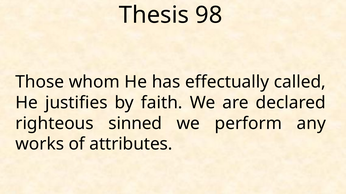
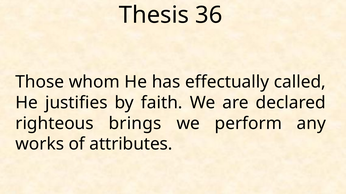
98: 98 -> 36
sinned: sinned -> brings
